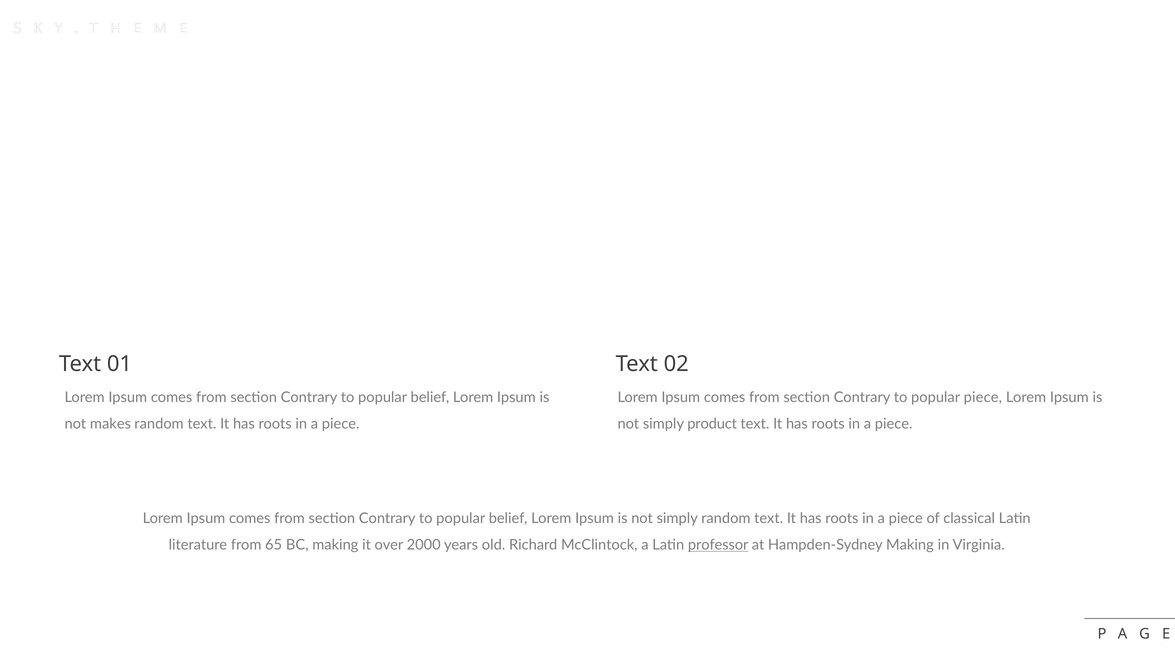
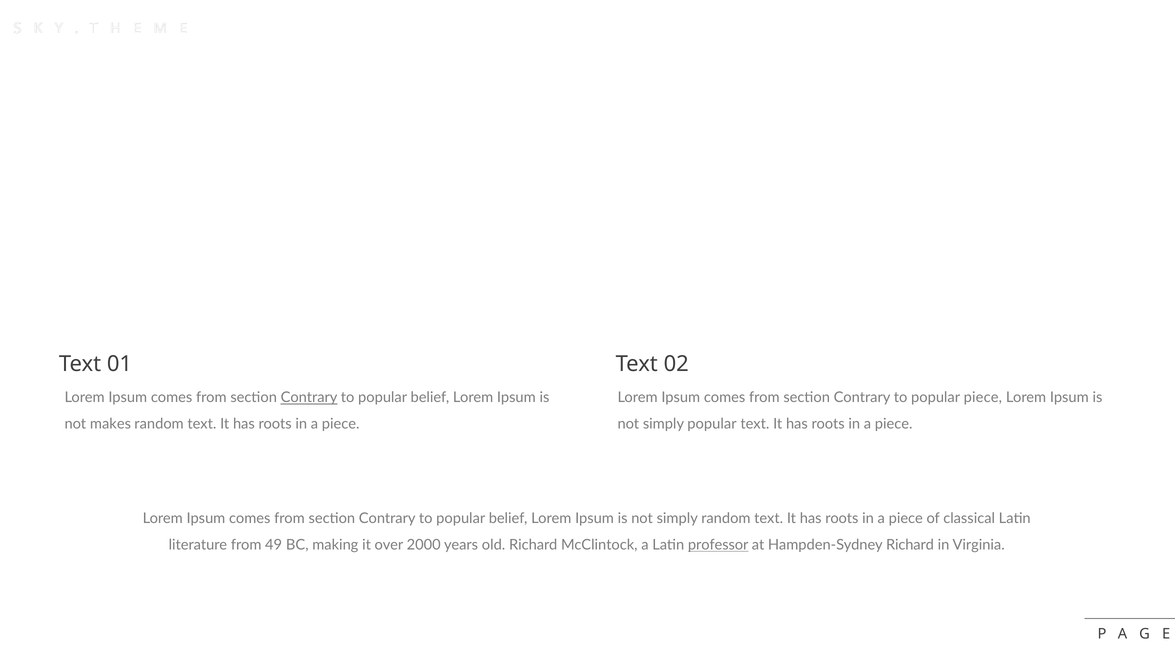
Contrary at (309, 398) underline: none -> present
simply product: product -> popular
65: 65 -> 49
Hampden-Sydney Making: Making -> Richard
